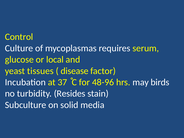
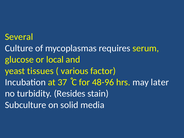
Control: Control -> Several
disease: disease -> various
birds: birds -> later
